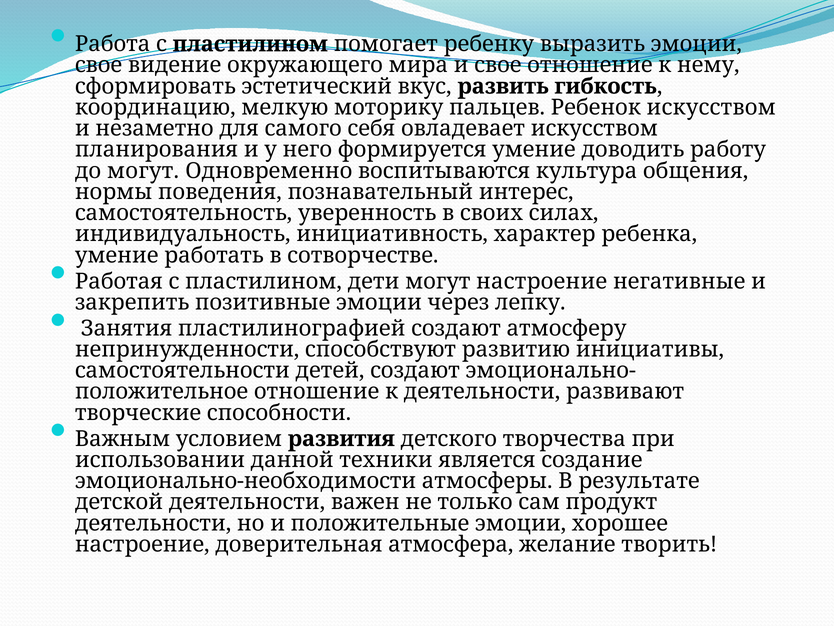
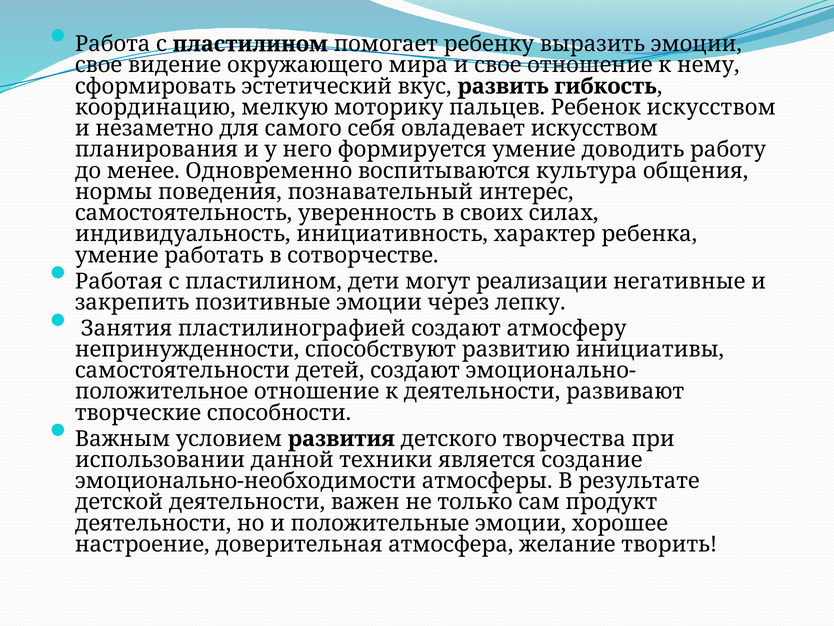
до могут: могут -> менее
могут настроение: настроение -> реализации
